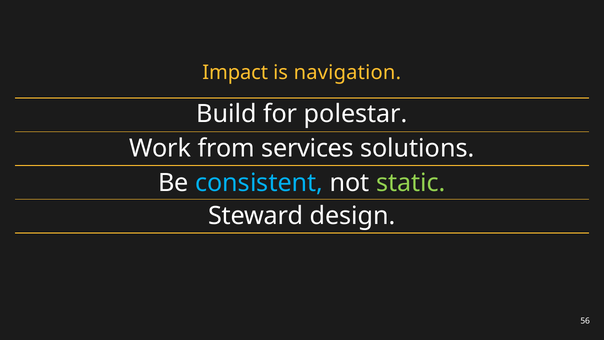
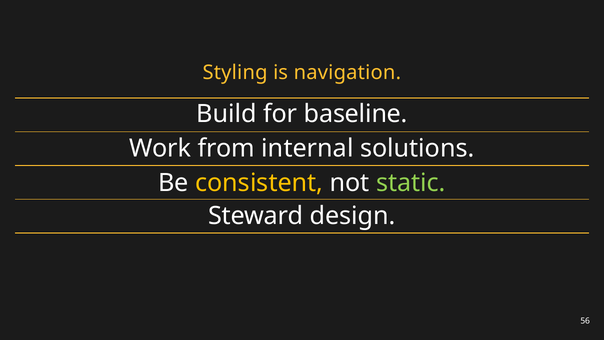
Impact: Impact -> Styling
polestar: polestar -> baseline
services: services -> internal
consistent colour: light blue -> yellow
